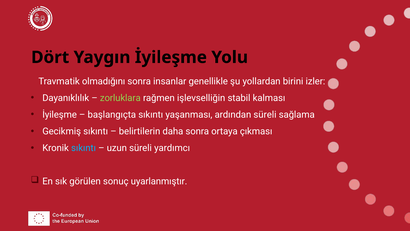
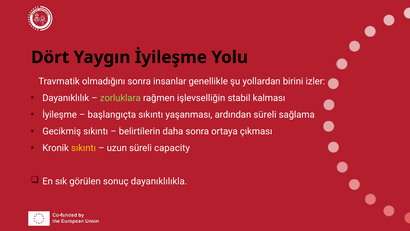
sıkıntı at (84, 148) colour: light blue -> yellow
yardımcı: yardımcı -> capacity
uyarlanmıştır: uyarlanmıştır -> dayanıklılıkla
